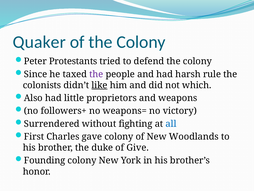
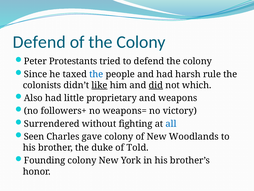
Quaker at (39, 42): Quaker -> Defend
the at (96, 74) colour: purple -> blue
did underline: none -> present
proprietors: proprietors -> proprietary
First: First -> Seen
Give: Give -> Told
